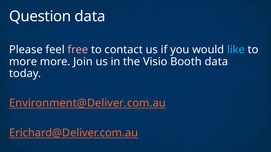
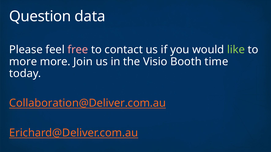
like colour: light blue -> light green
Booth data: data -> time
Environment@Deliver.com.au: Environment@Deliver.com.au -> Collaboration@Deliver.com.au
